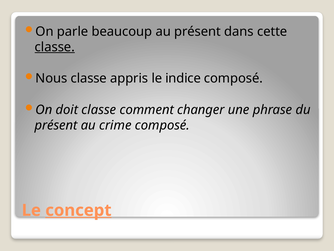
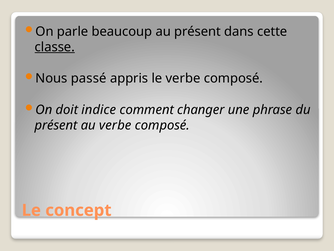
Nous classe: classe -> passé
le indice: indice -> verbe
doit classe: classe -> indice
au crime: crime -> verbe
concept underline: present -> none
